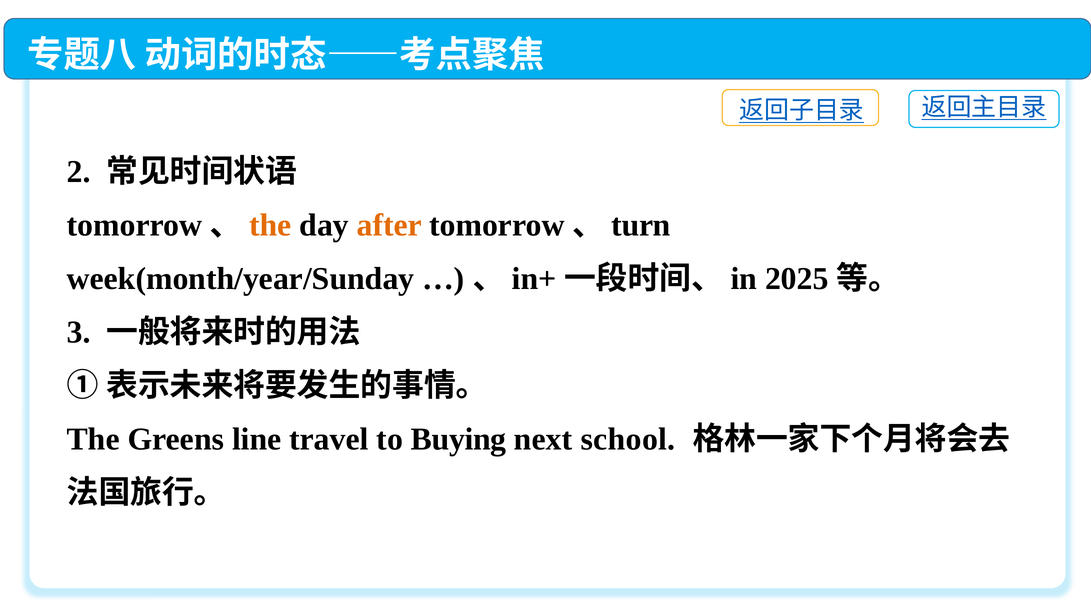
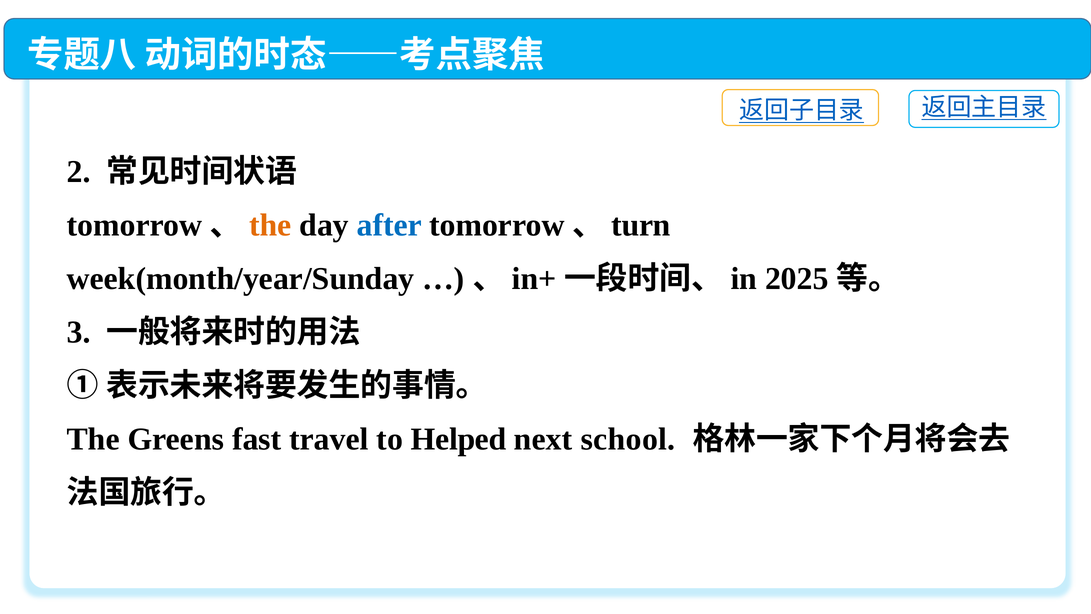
after colour: orange -> blue
line: line -> fast
Buying: Buying -> Helped
